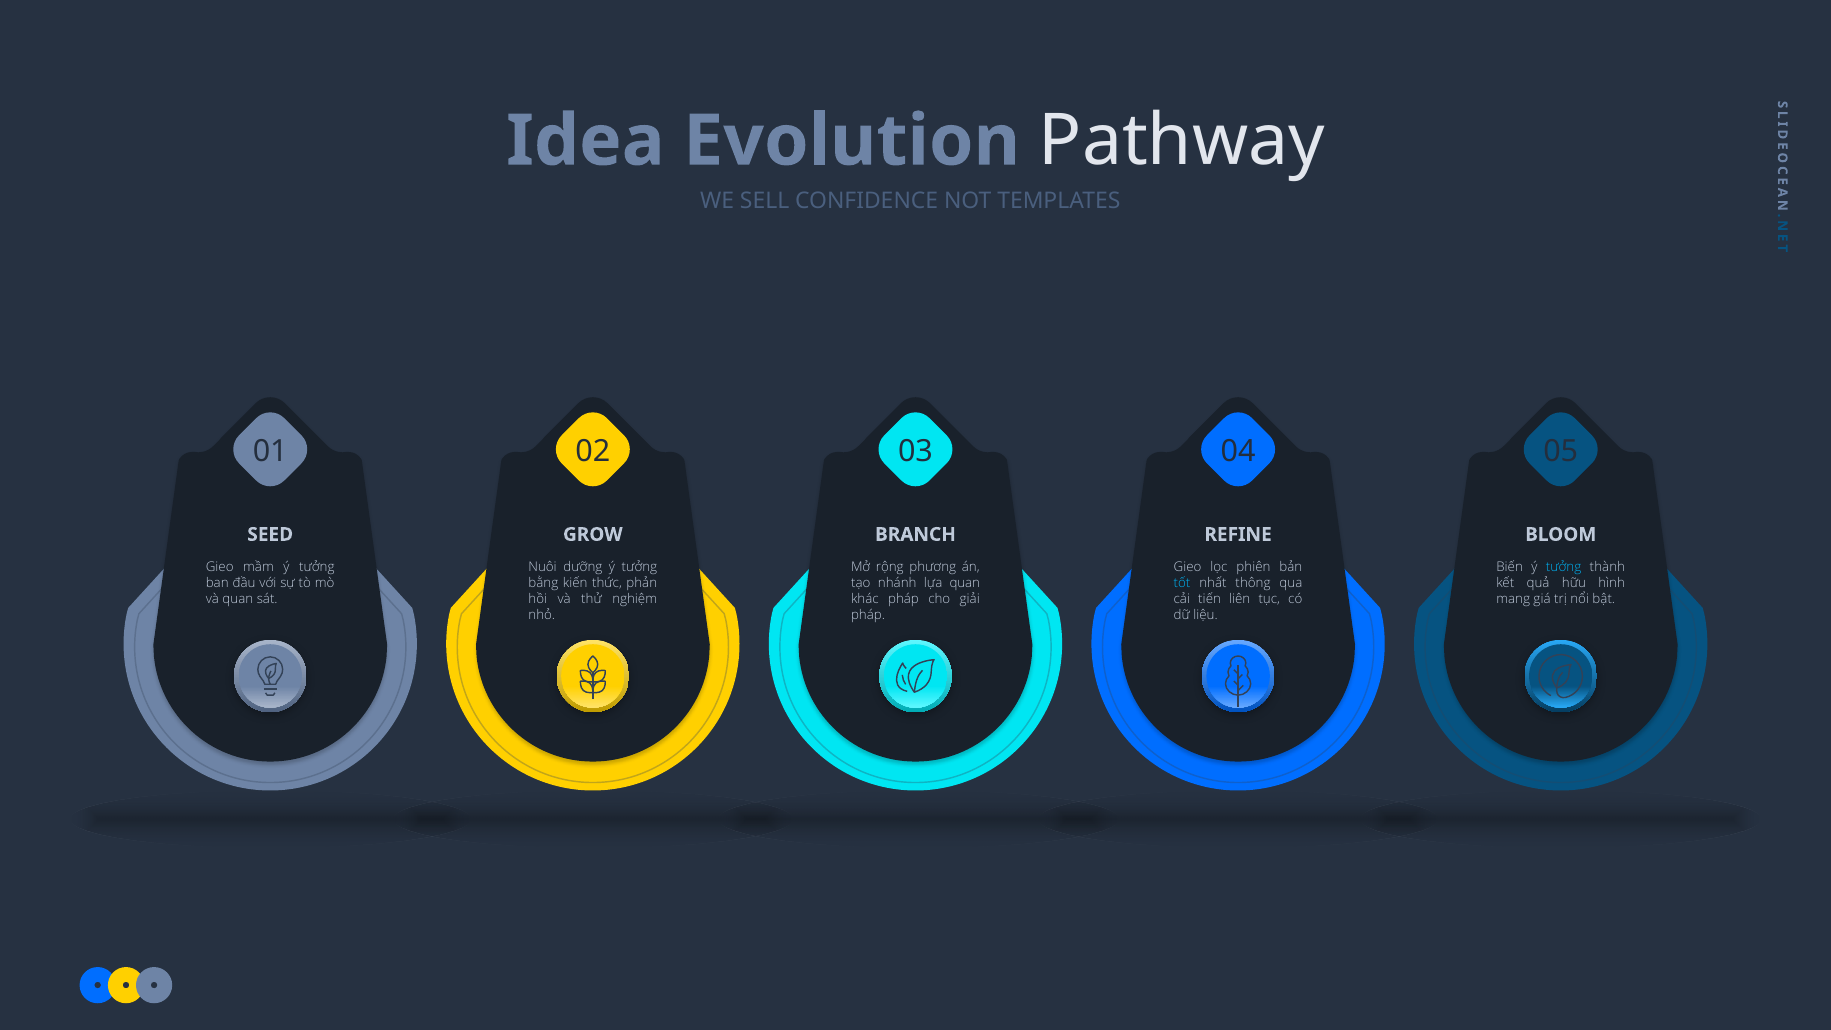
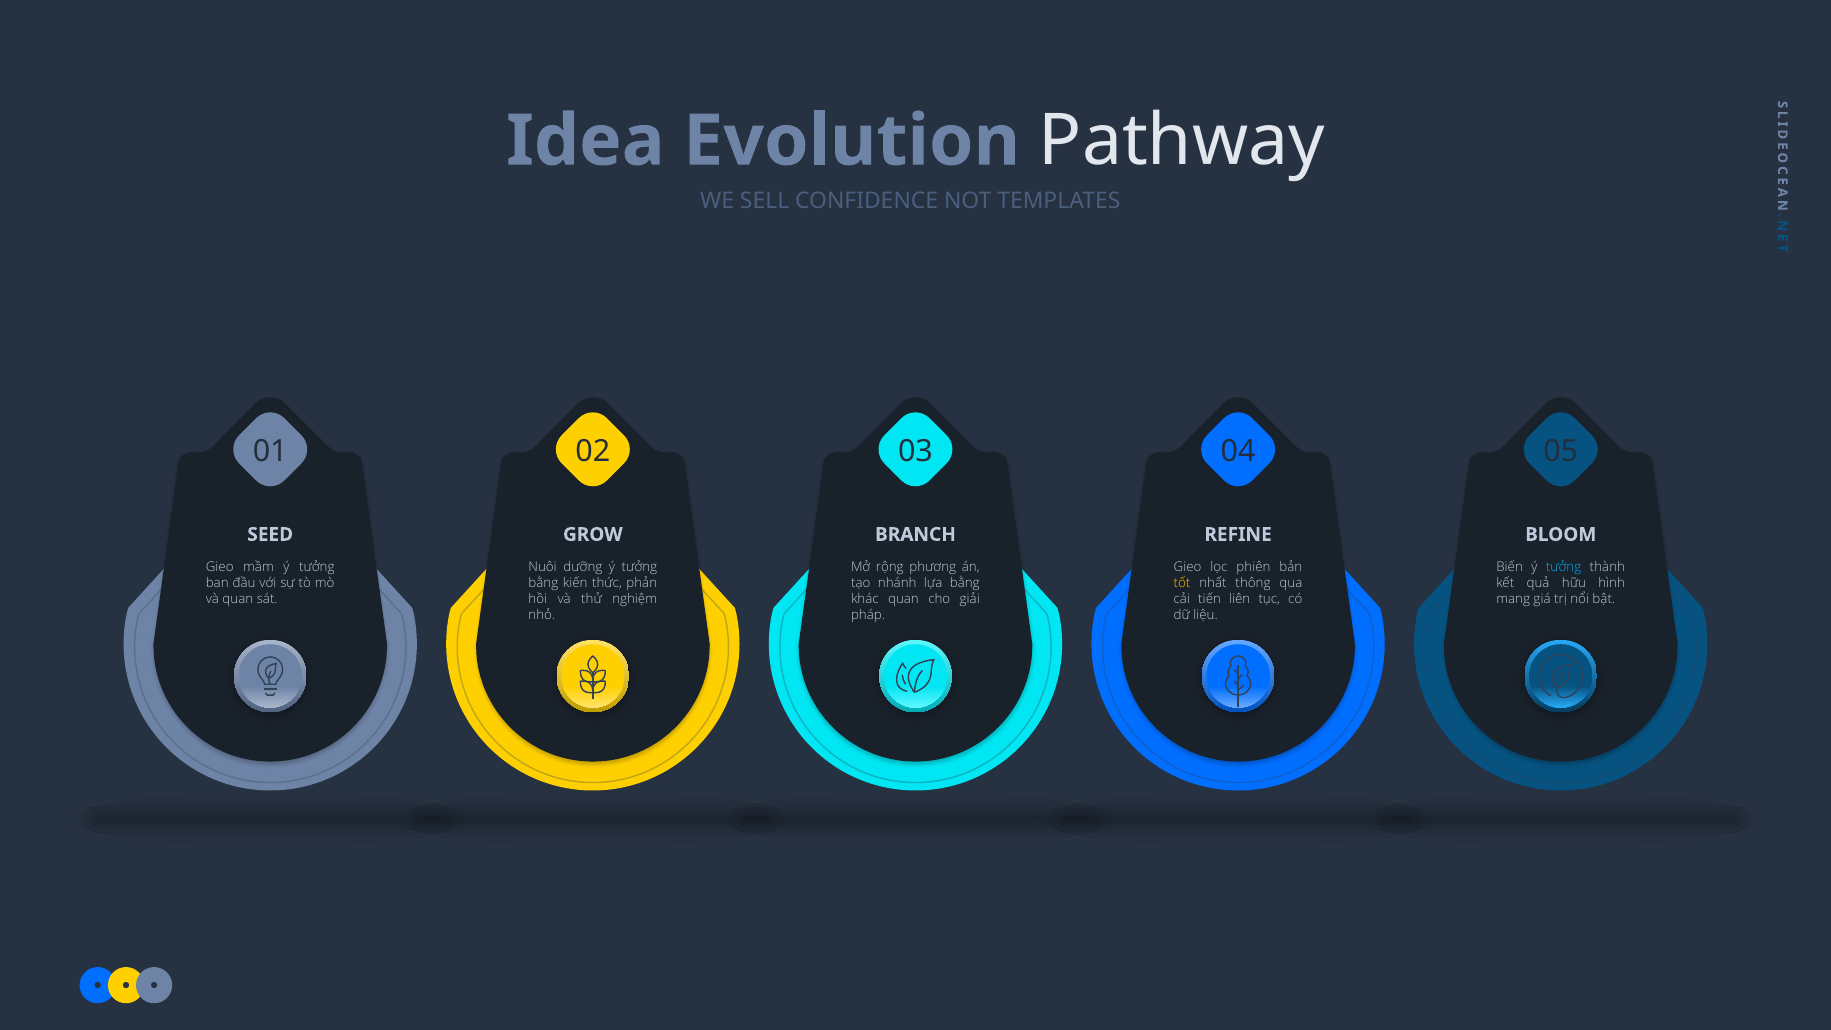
lựa quan: quan -> bằng
tốt colour: light blue -> yellow
khác pháp: pháp -> quan
